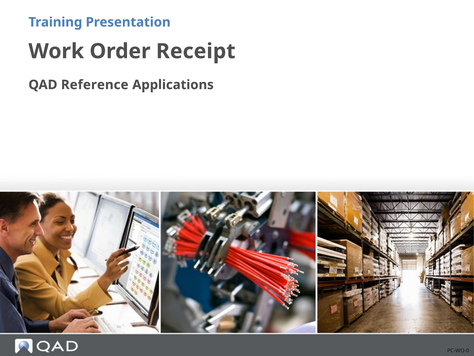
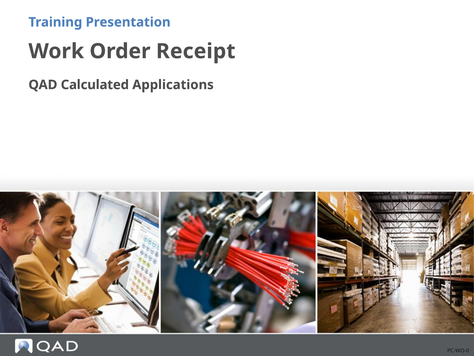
Reference: Reference -> Calculated
